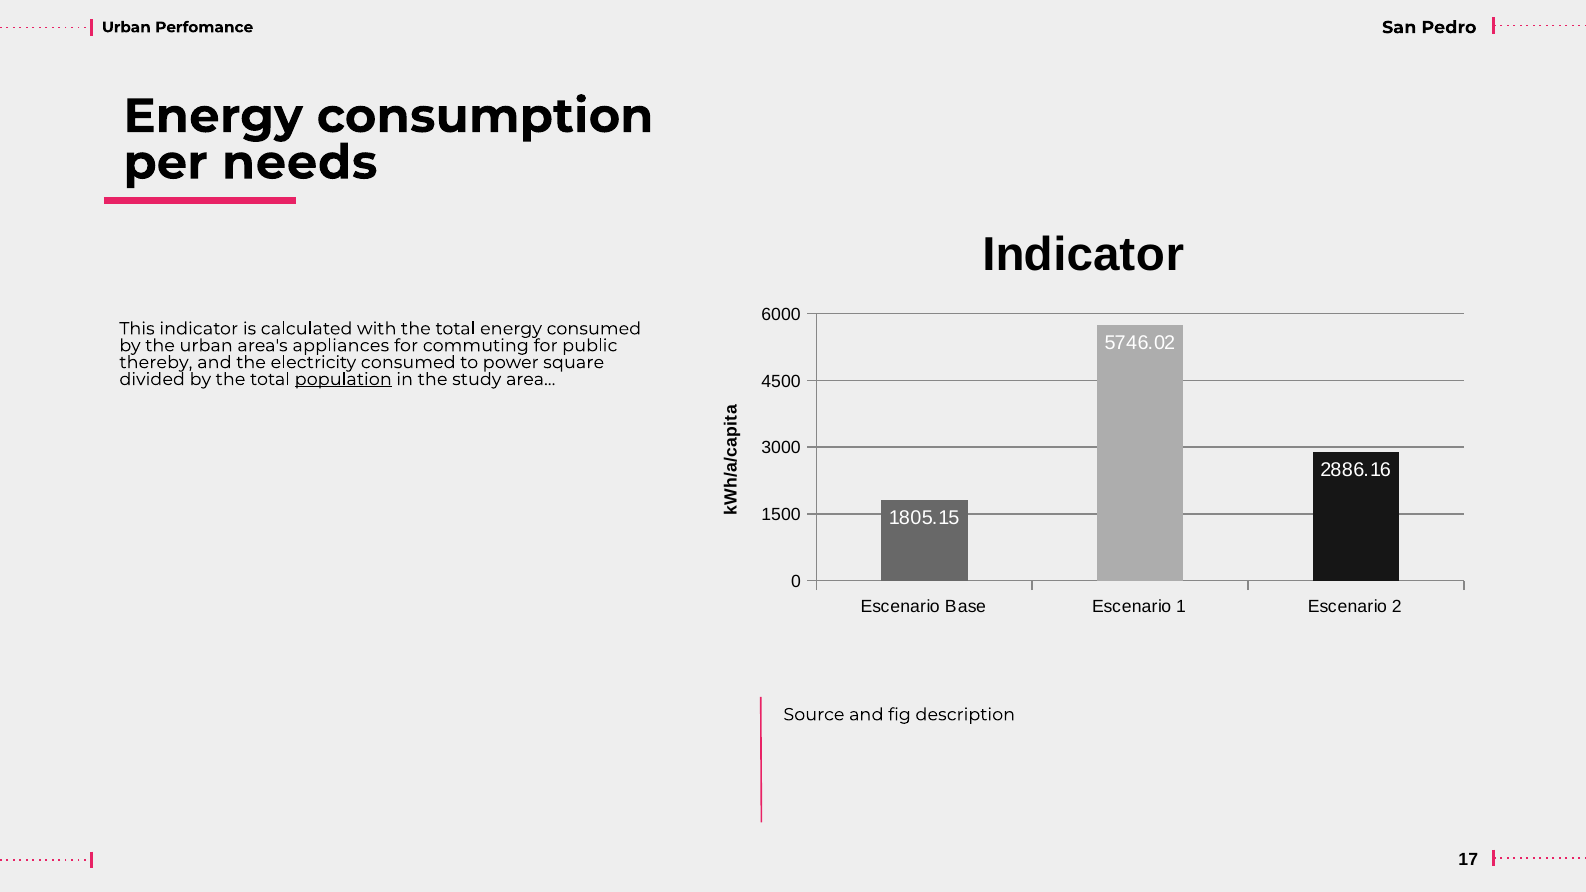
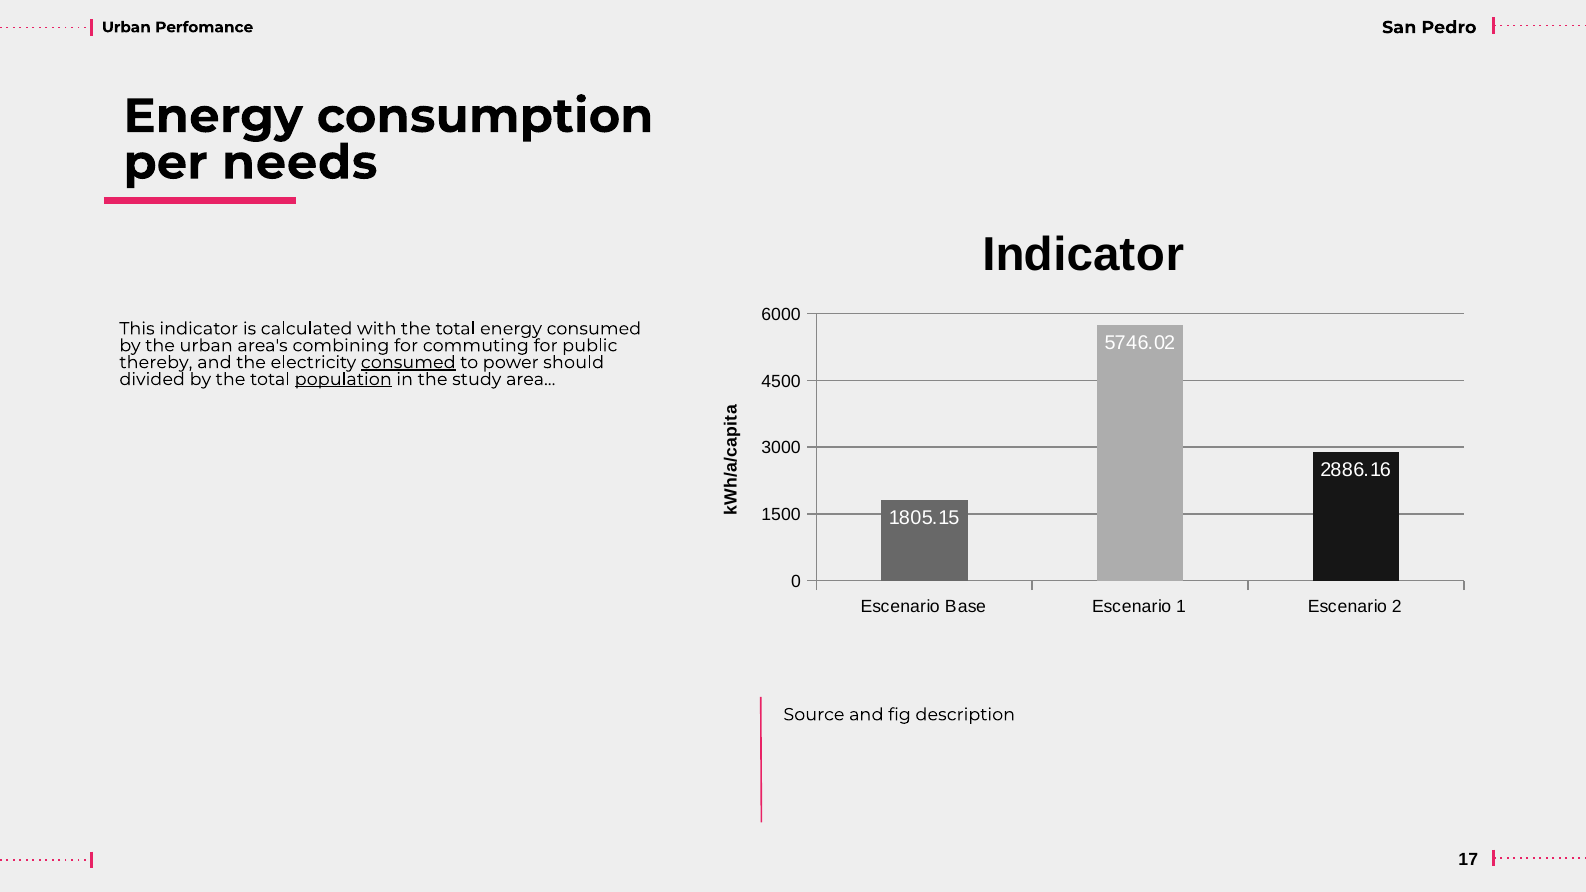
appliances: appliances -> combining
consumed at (408, 362) underline: none -> present
square: square -> should
